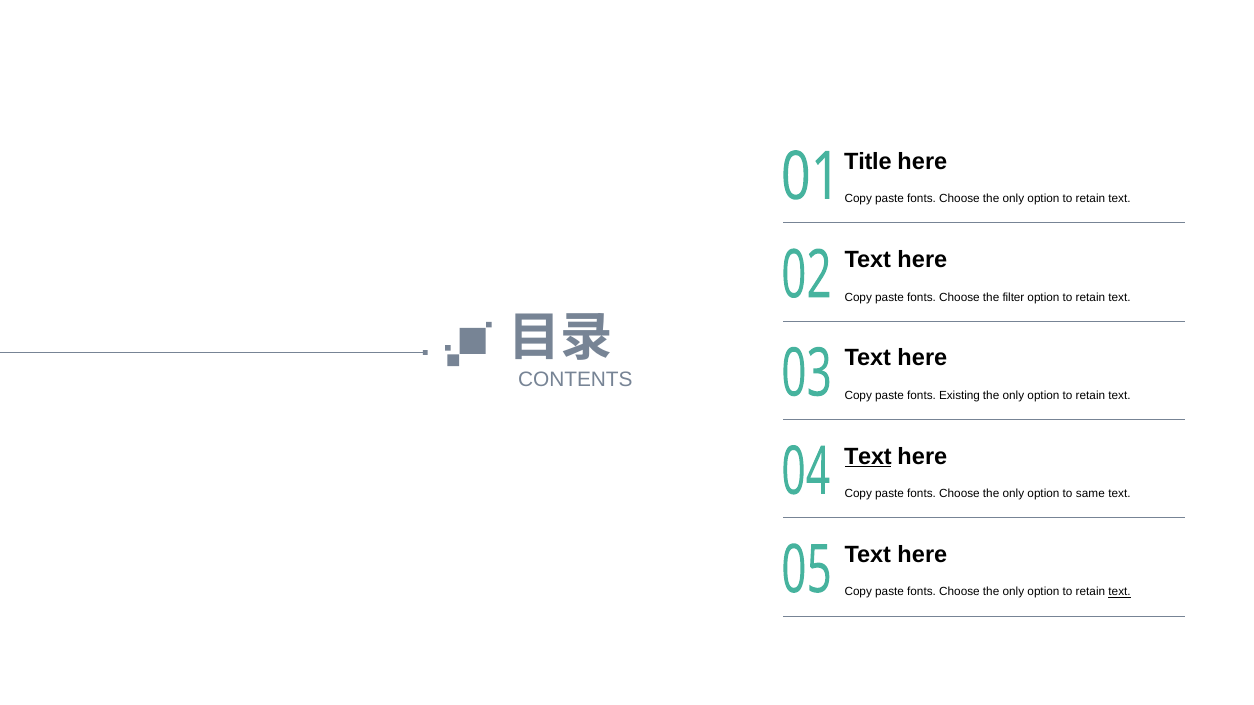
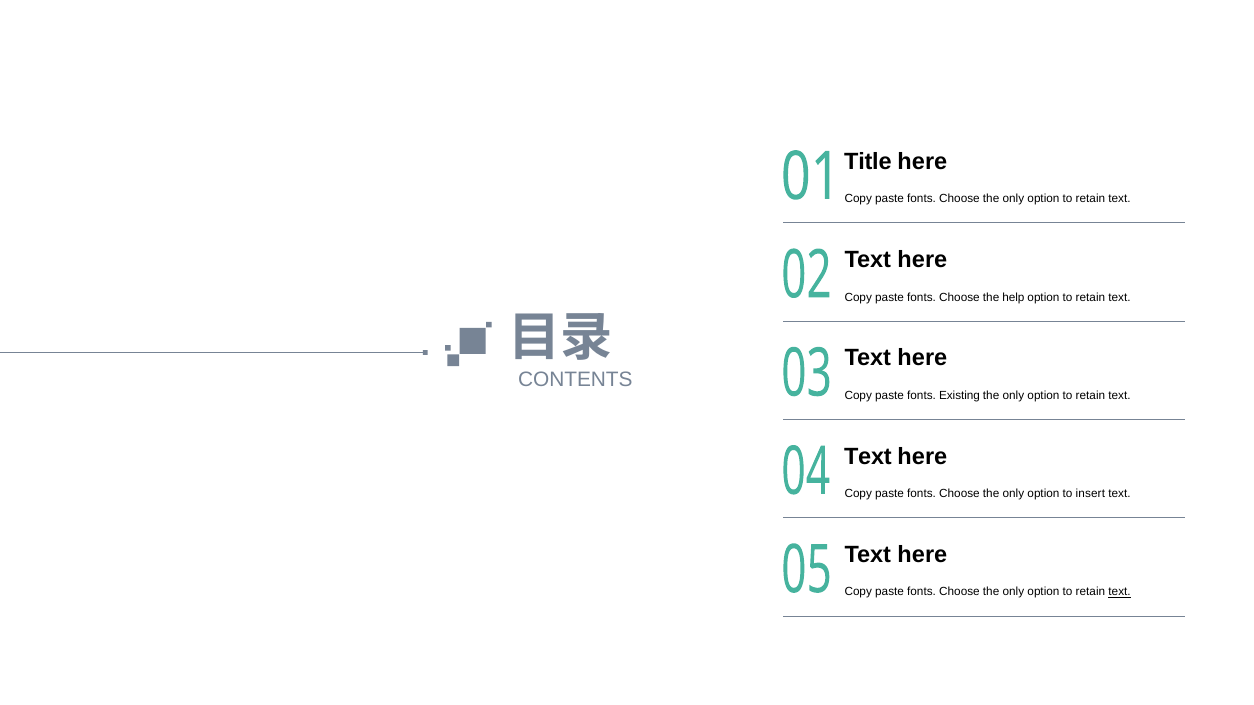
filter: filter -> help
Text at (868, 457) underline: present -> none
same: same -> insert
